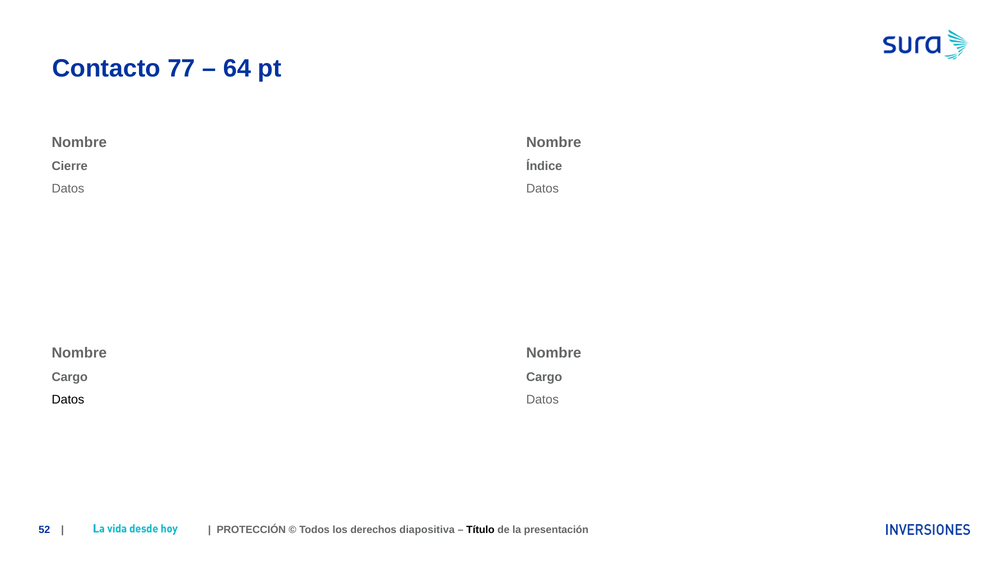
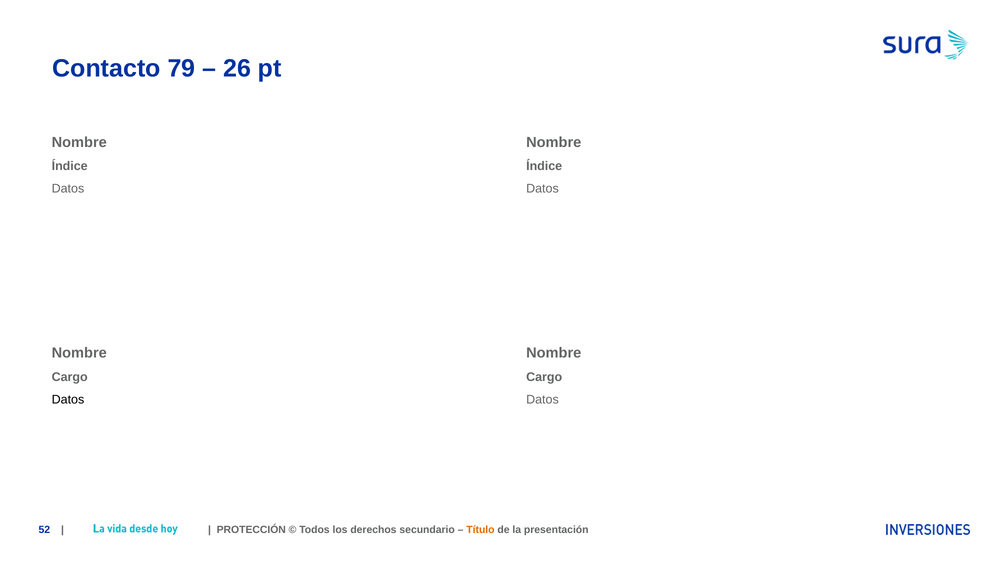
77: 77 -> 79
64: 64 -> 26
Cierre at (70, 166): Cierre -> Índice
diapositiva: diapositiva -> secundario
Título colour: black -> orange
